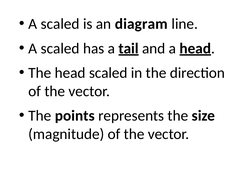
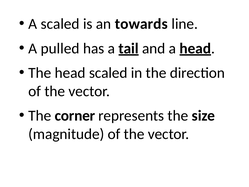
diagram: diagram -> towards
scaled at (60, 48): scaled -> pulled
points: points -> corner
